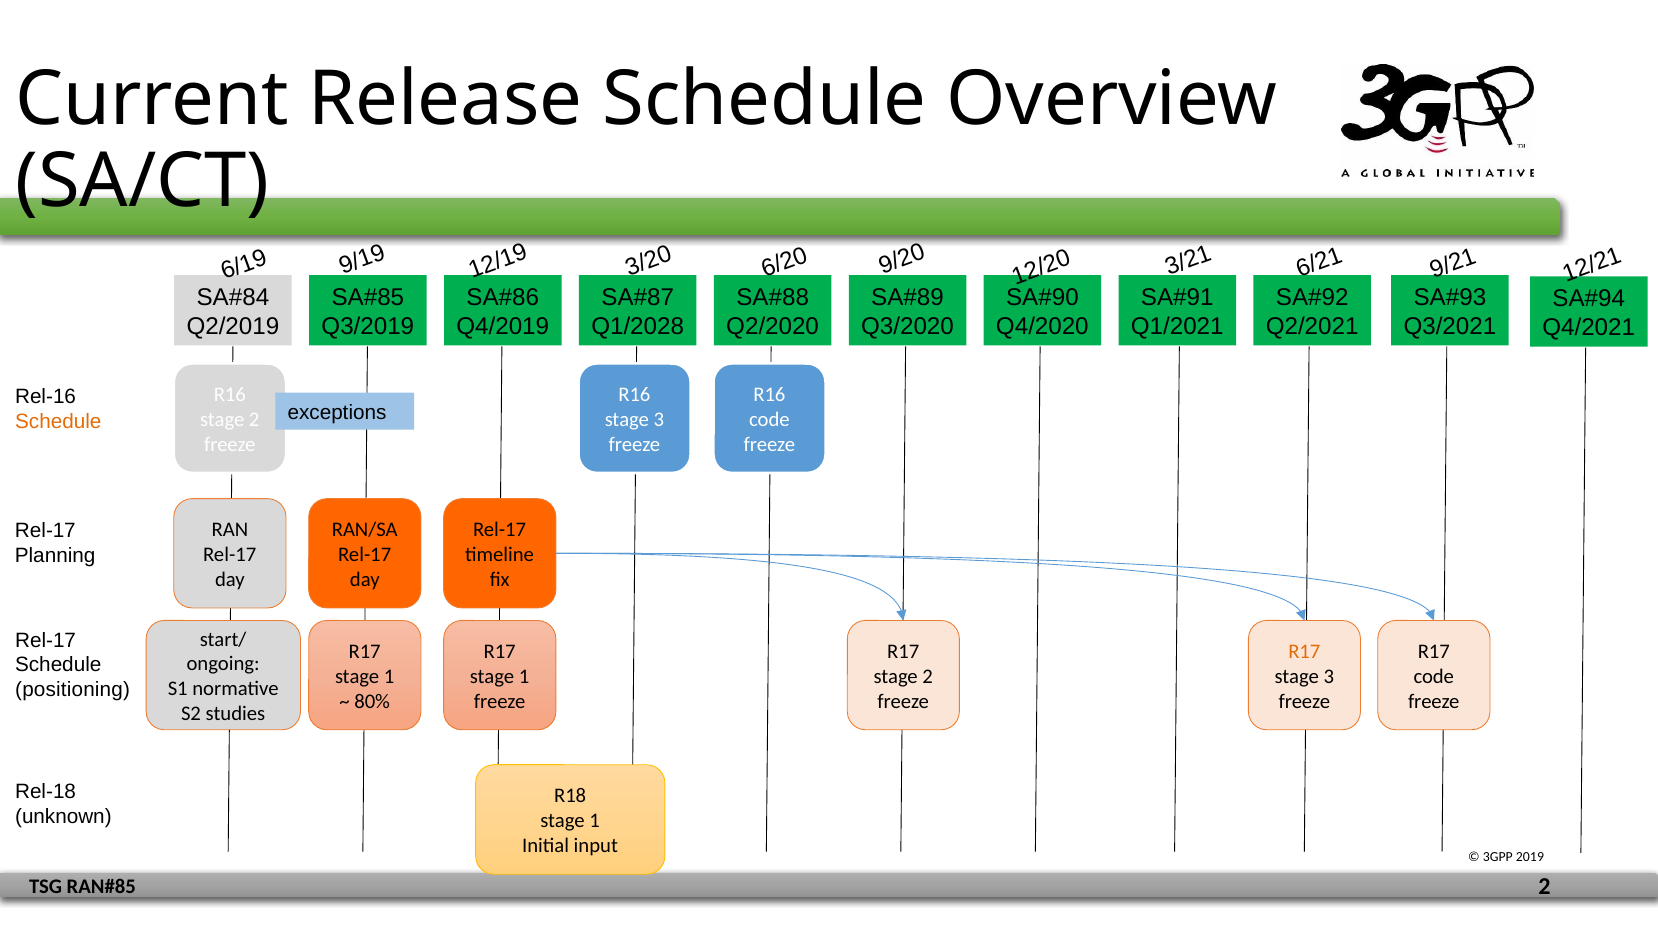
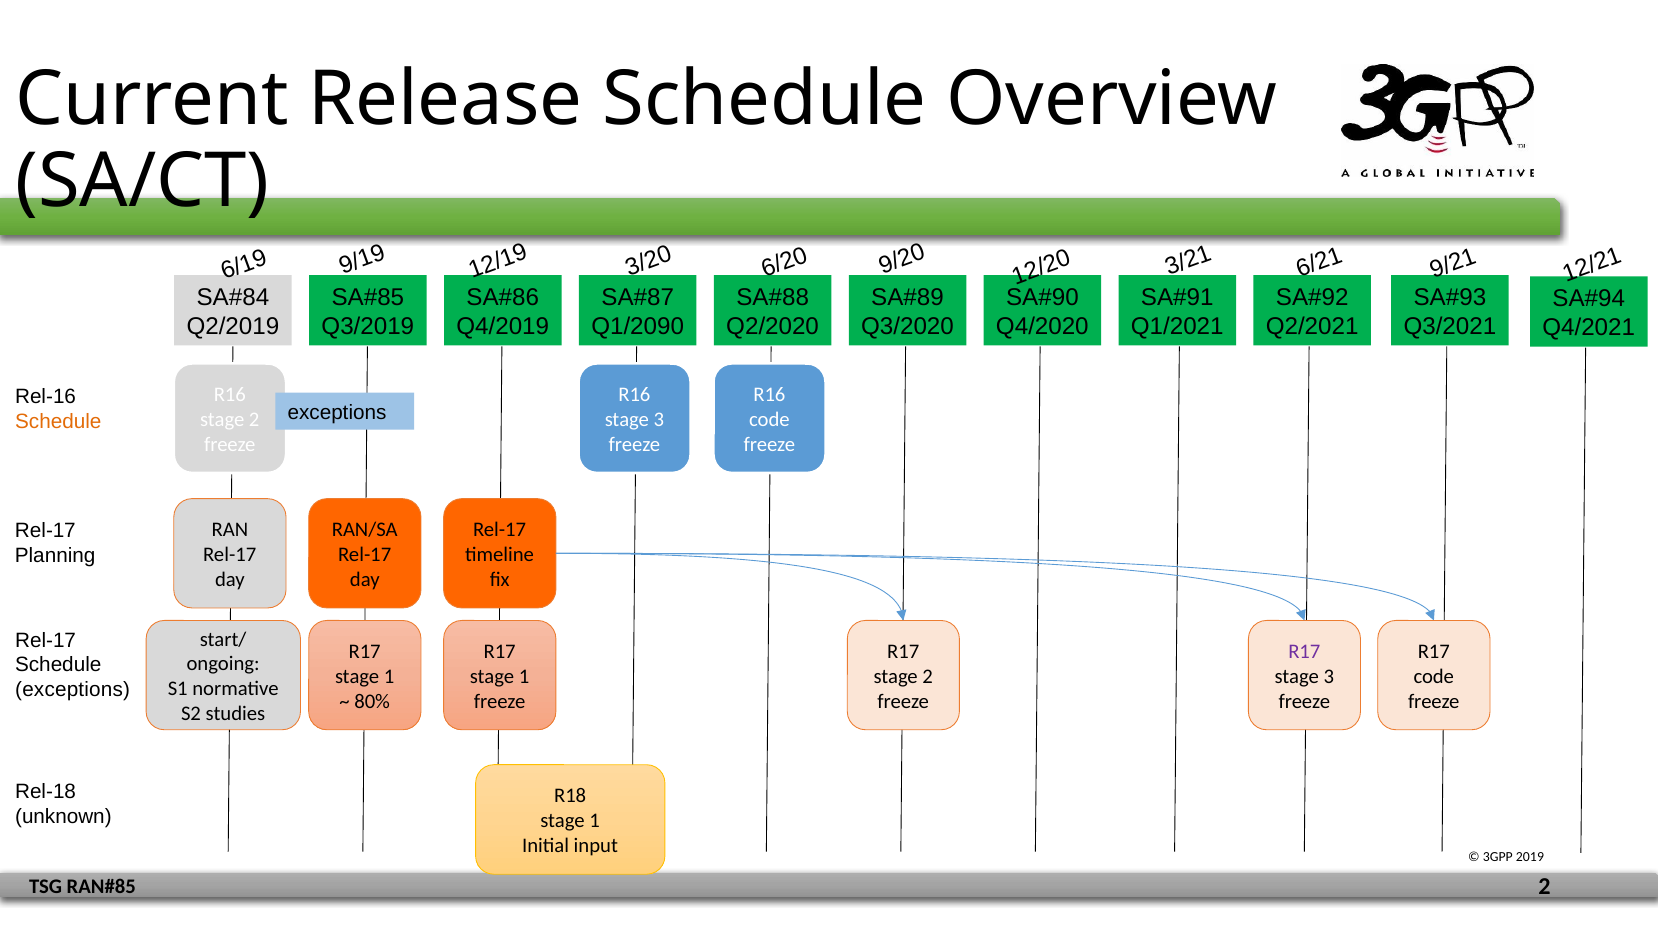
Q1/2028: Q1/2028 -> Q1/2090
R17 at (1304, 651) colour: orange -> purple
positioning at (73, 690): positioning -> exceptions
